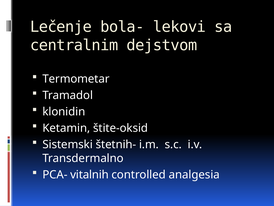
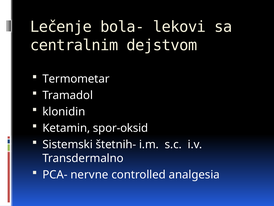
štite-oksid: štite-oksid -> spor-oksid
vitalnih: vitalnih -> nervne
